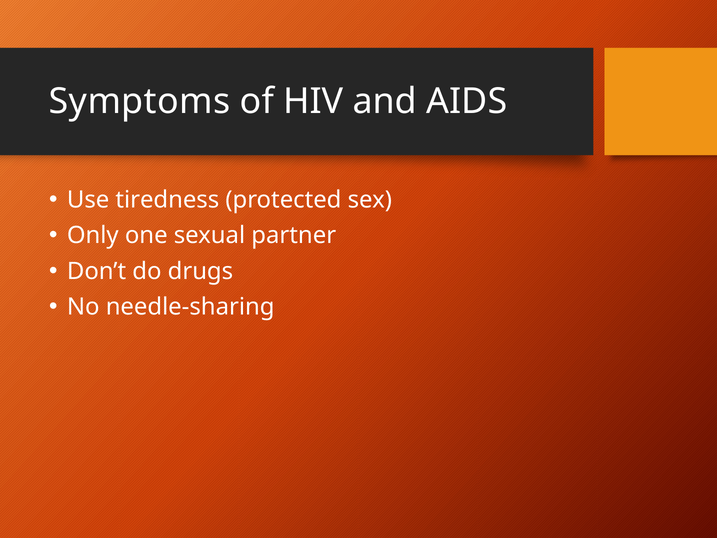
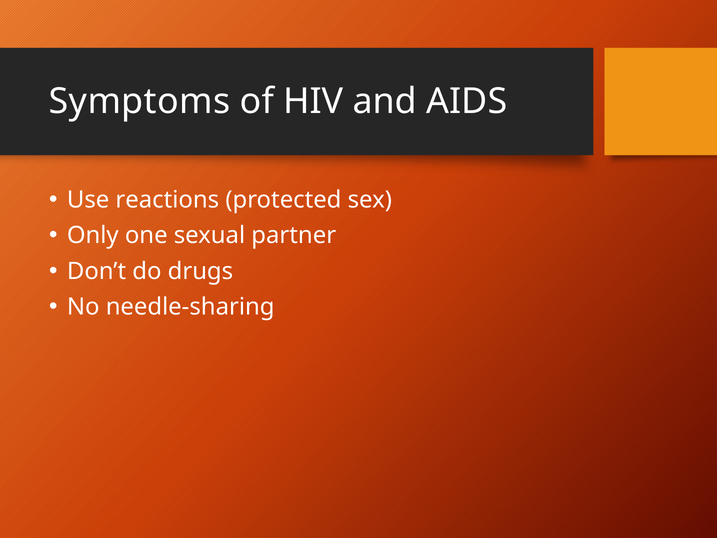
tiredness: tiredness -> reactions
